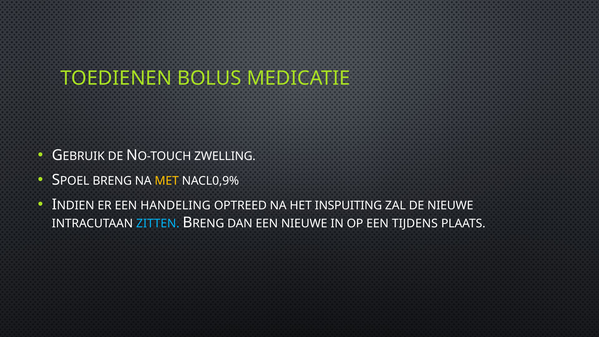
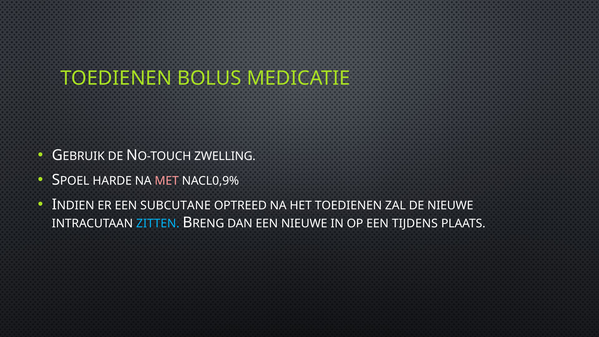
BRENG: BRENG -> HARDE
MET colour: yellow -> pink
HANDELING: HANDELING -> SUBCUTANE
HET INSPUITING: INSPUITING -> TOEDIENEN
